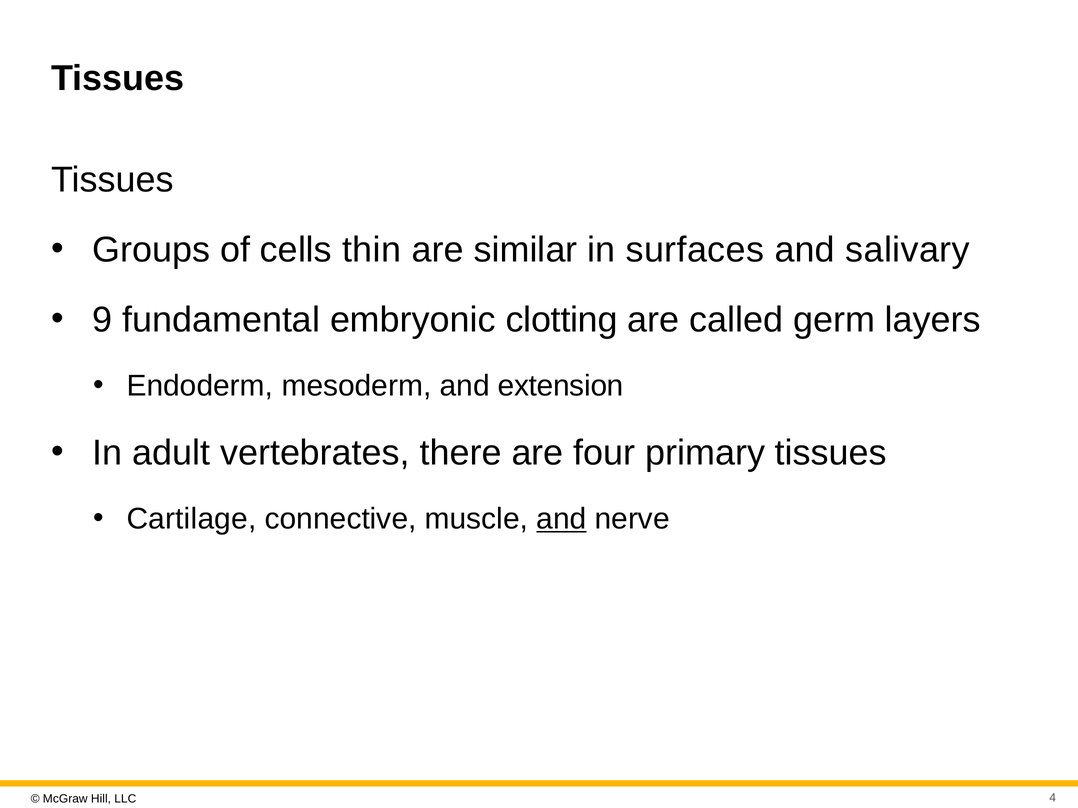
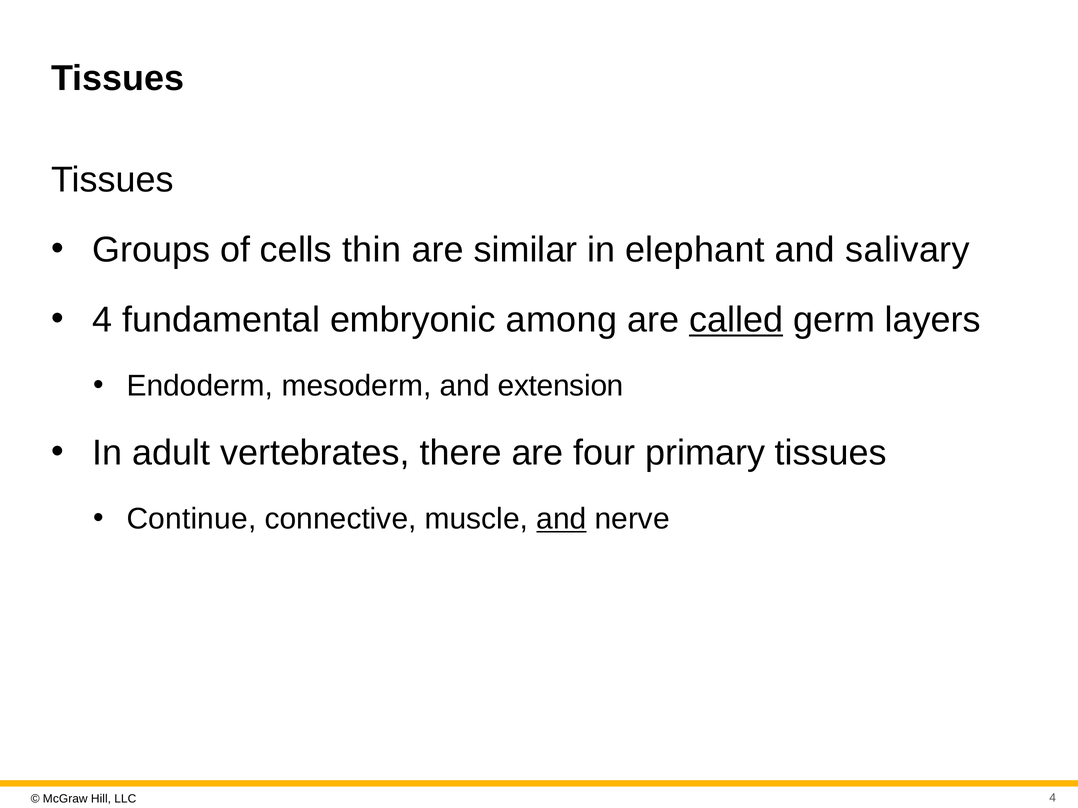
surfaces: surfaces -> elephant
9 at (102, 320): 9 -> 4
clotting: clotting -> among
called underline: none -> present
Cartilage: Cartilage -> Continue
